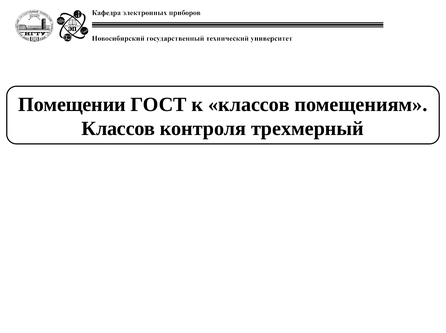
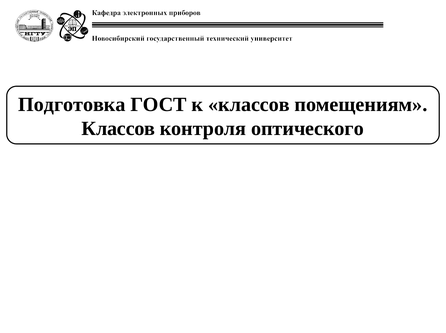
Помещении: Помещении -> Подготовка
трехмерный: трехмерный -> оптического
